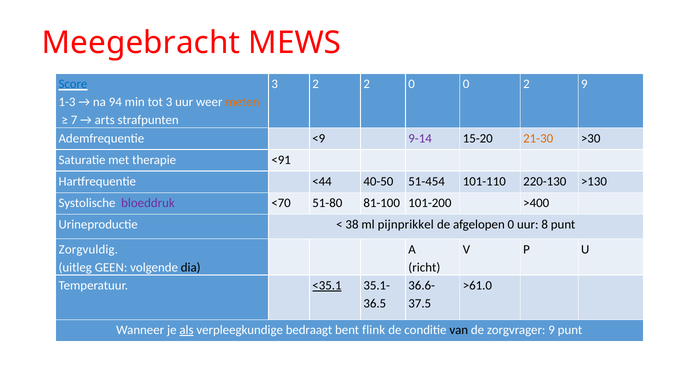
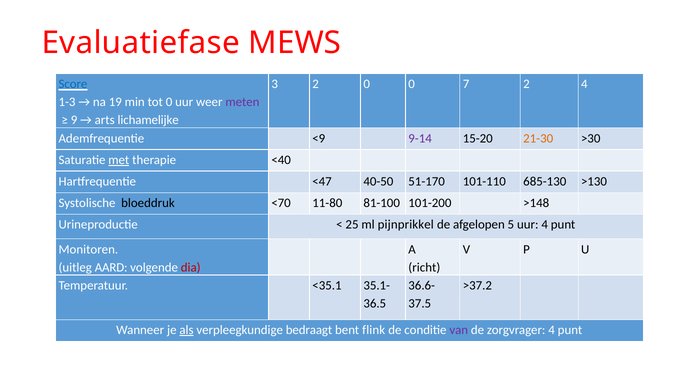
Meegebracht: Meegebracht -> Evaluatiefase
2 2: 2 -> 0
0 0: 0 -> 7
2 9: 9 -> 4
94: 94 -> 19
tot 3: 3 -> 0
meten colour: orange -> purple
7: 7 -> 9
strafpunten: strafpunten -> lichamelijke
met underline: none -> present
<91: <91 -> <40
<44: <44 -> <47
51-454: 51-454 -> 51-170
220-130: 220-130 -> 685-130
bloeddruk colour: purple -> black
51-80: 51-80 -> 11-80
>400: >400 -> >148
38: 38 -> 25
afgelopen 0: 0 -> 5
uur 8: 8 -> 4
Zorgvuldig: Zorgvuldig -> Monitoren
GEEN: GEEN -> AARD
dia colour: black -> red
<35.1 underline: present -> none
>61.0: >61.0 -> >37.2
van colour: black -> purple
zorgvrager 9: 9 -> 4
